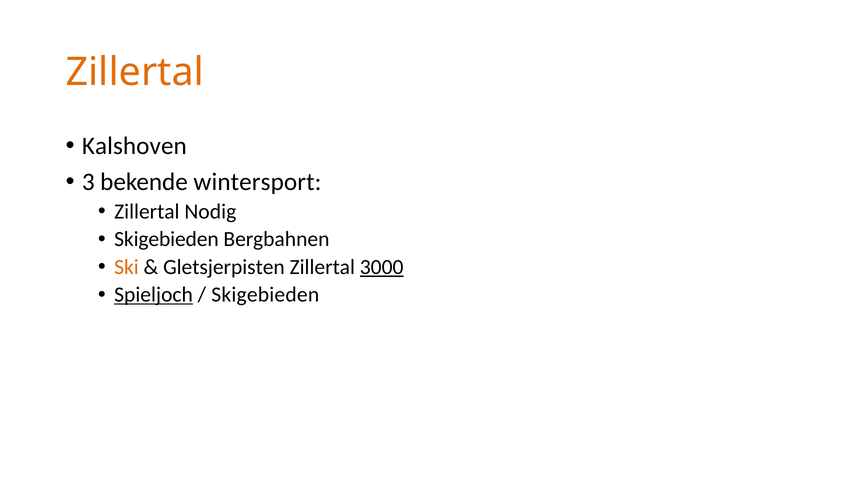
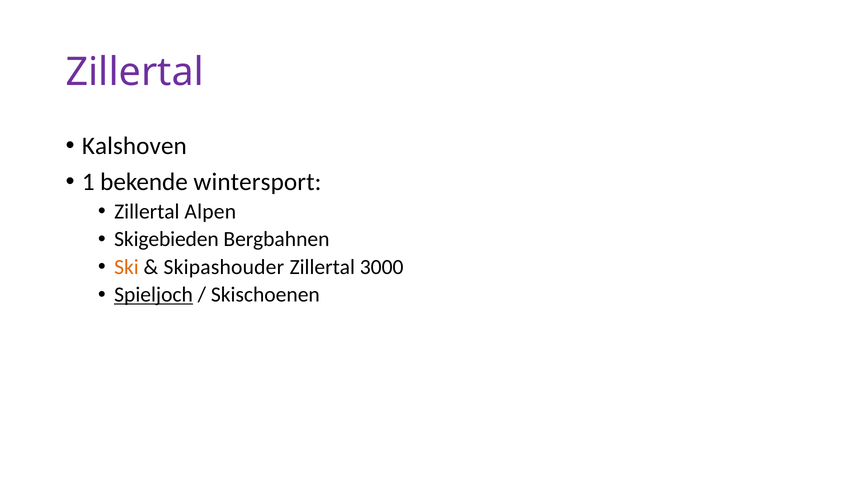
Zillertal at (135, 72) colour: orange -> purple
3: 3 -> 1
Nodig: Nodig -> Alpen
Gletsjerpisten: Gletsjerpisten -> Skipashouder
3000 underline: present -> none
Skigebieden at (265, 295): Skigebieden -> Skischoenen
